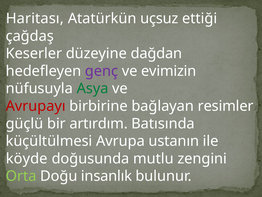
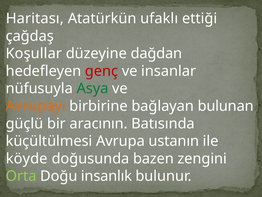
uçsuz: uçsuz -> ufaklı
Keserler: Keserler -> Koşullar
genç colour: purple -> red
evimizin: evimizin -> insanlar
Avrupayı colour: red -> orange
resimler: resimler -> bulunan
artırdım: artırdım -> aracının
mutlu: mutlu -> bazen
